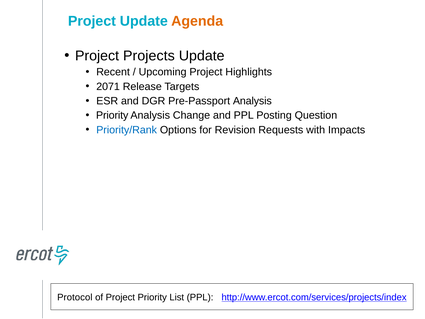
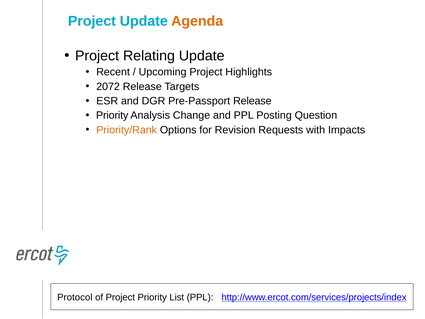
Projects: Projects -> Relating
2071: 2071 -> 2072
Pre-Passport Analysis: Analysis -> Release
Priority/Rank colour: blue -> orange
